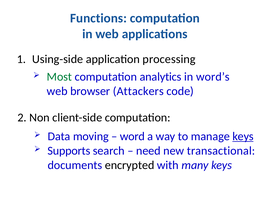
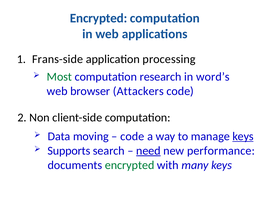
Functions at (98, 18): Functions -> Encrypted
Using-side: Using-side -> Frans-side
analytics: analytics -> research
word at (132, 137): word -> code
need underline: none -> present
transactional: transactional -> performance
encrypted at (130, 165) colour: black -> green
